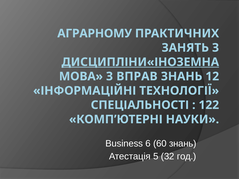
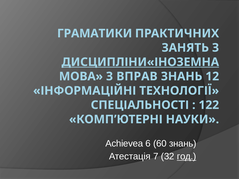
АГРАРНОМУ: АГРАРНОМУ -> ГРАМАТИКИ
Business: Business -> Achievea
5: 5 -> 7
год underline: none -> present
